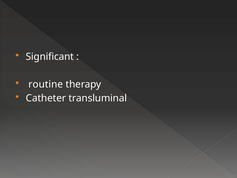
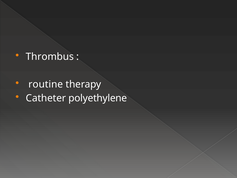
Significant: Significant -> Thrombus
transluminal: transluminal -> polyethylene
